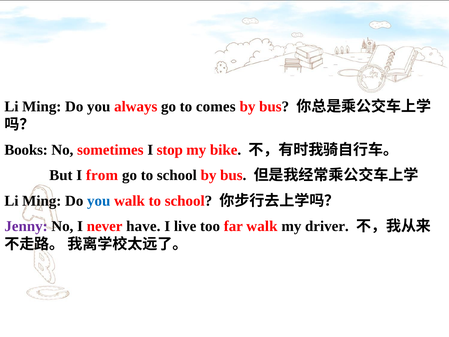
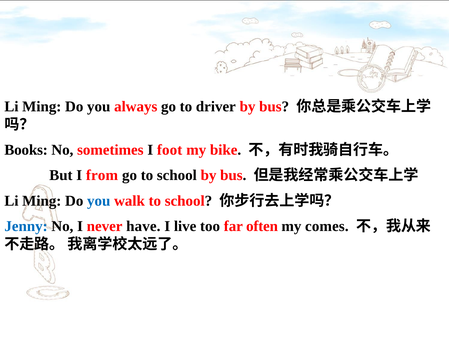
comes: comes -> driver
stop: stop -> foot
Jenny colour: purple -> blue
far walk: walk -> often
driver: driver -> comes
